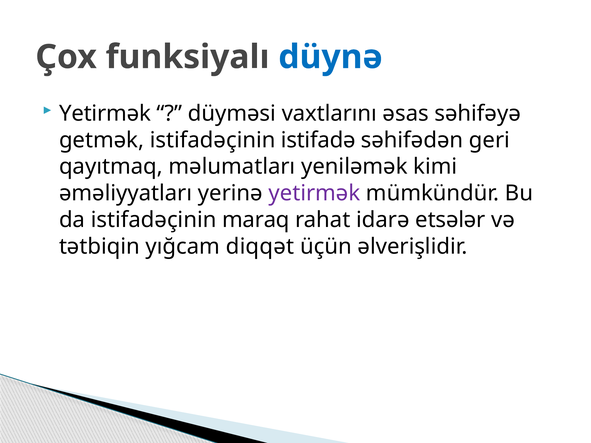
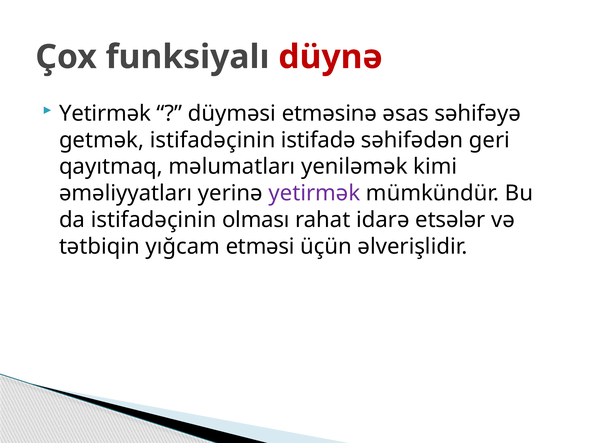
düynə colour: blue -> red
vaxtlarını: vaxtlarını -> etməsinə
maraq: maraq -> olması
diqqət: diqqət -> etməsi
